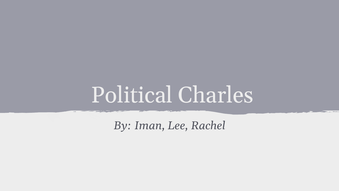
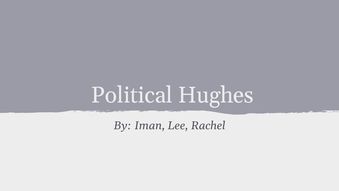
Charles: Charles -> Hughes
